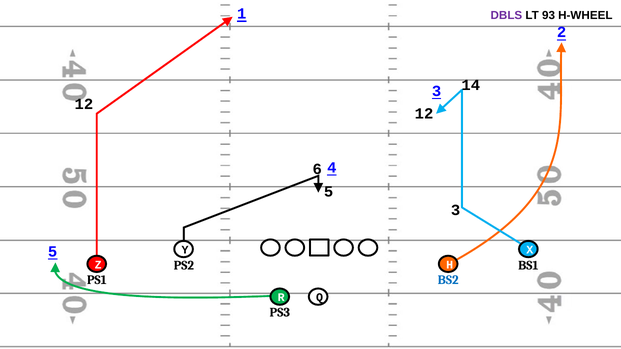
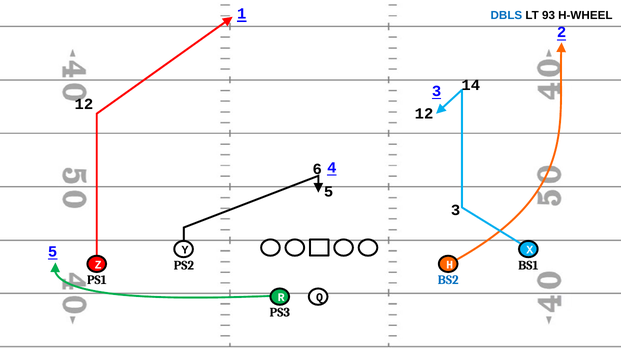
DBLS colour: purple -> blue
